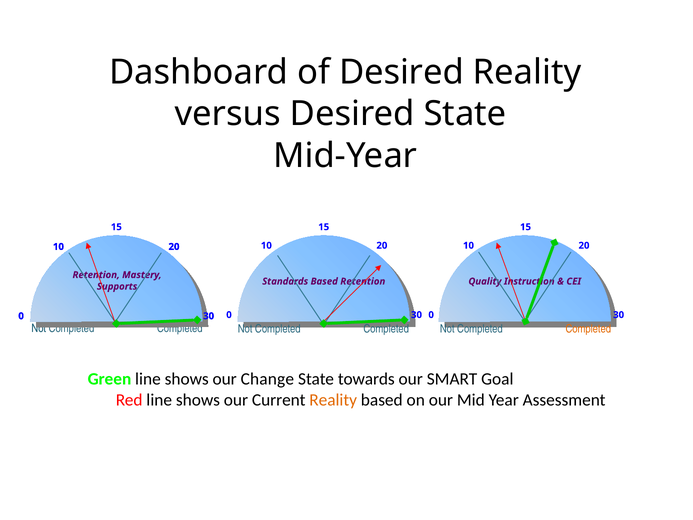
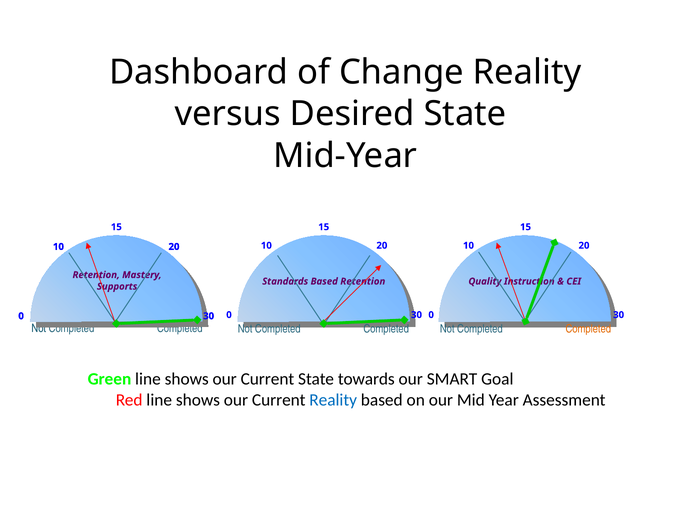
of Desired: Desired -> Change
Change at (267, 379): Change -> Current
Reality at (333, 400) colour: orange -> blue
